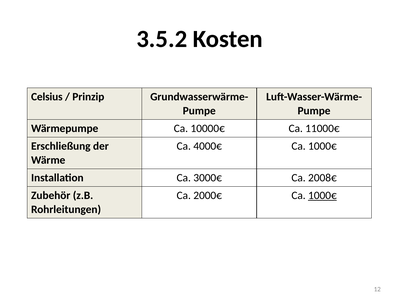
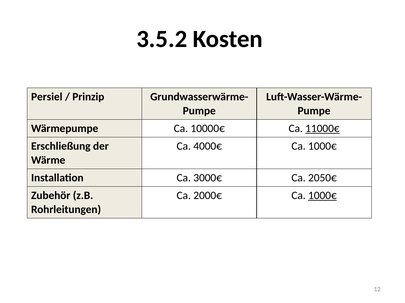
Celsius: Celsius -> Persiel
11000€ underline: none -> present
2008€: 2008€ -> 2050€
